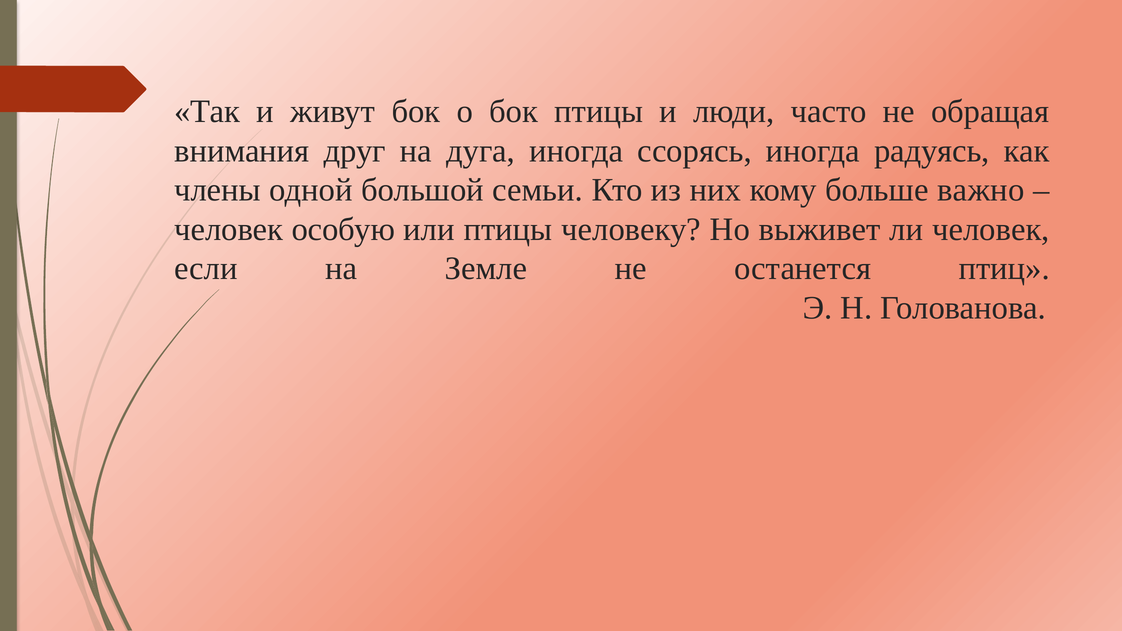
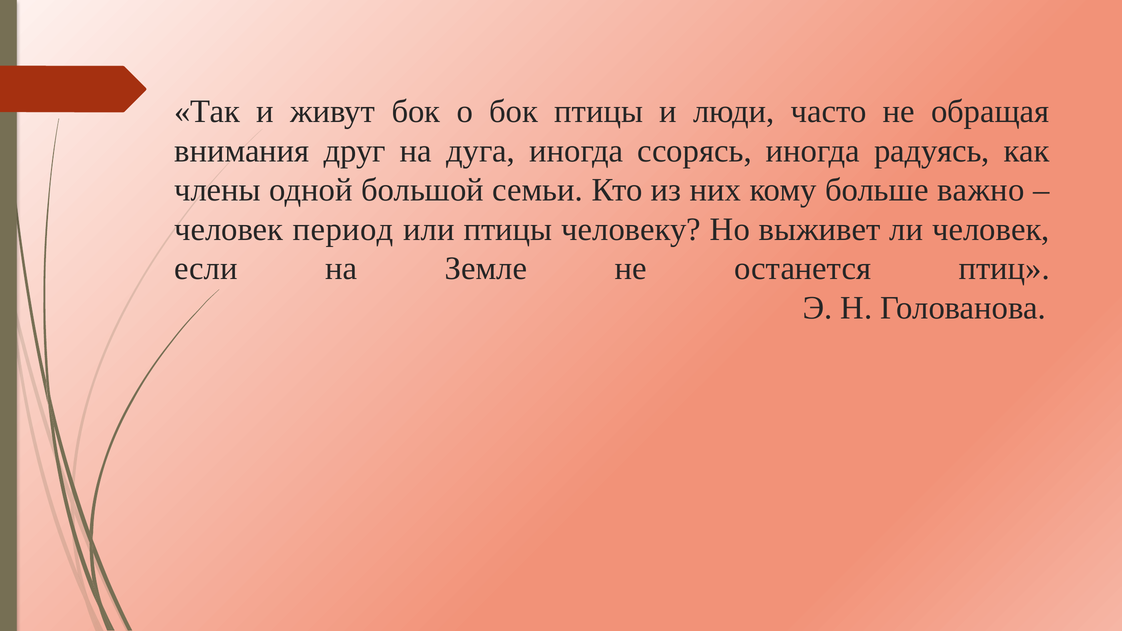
особую: особую -> период
